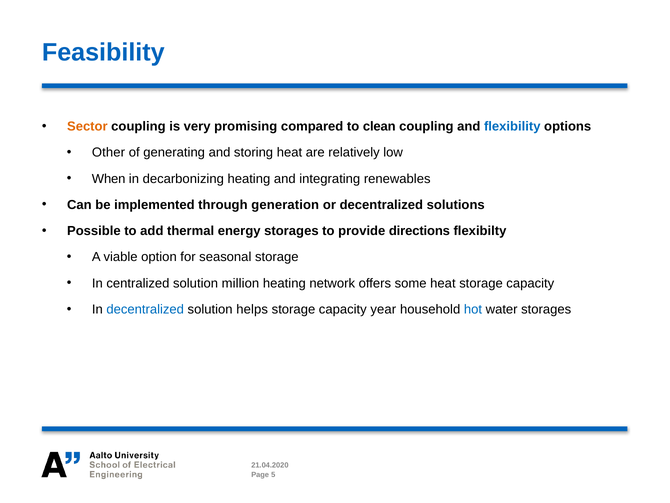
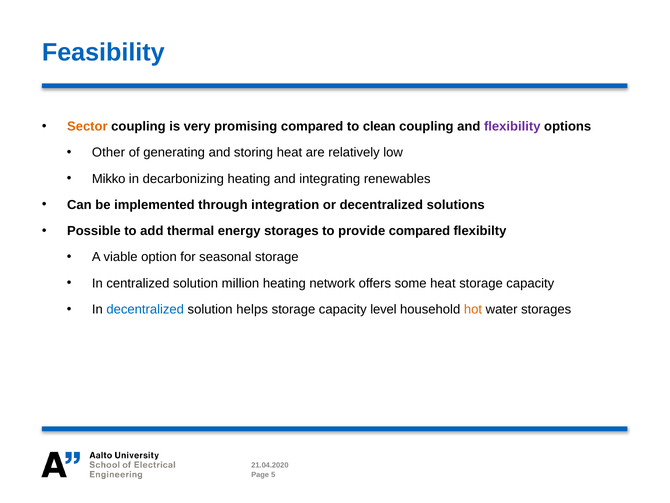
flexibility colour: blue -> purple
When: When -> Mikko
generation: generation -> integration
provide directions: directions -> compared
year: year -> level
hot colour: blue -> orange
